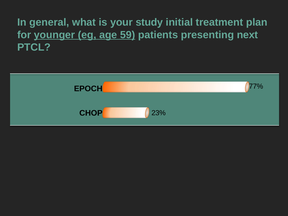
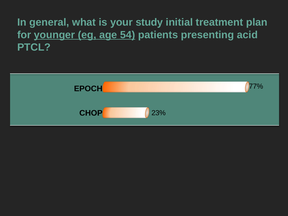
59: 59 -> 54
next: next -> acid
